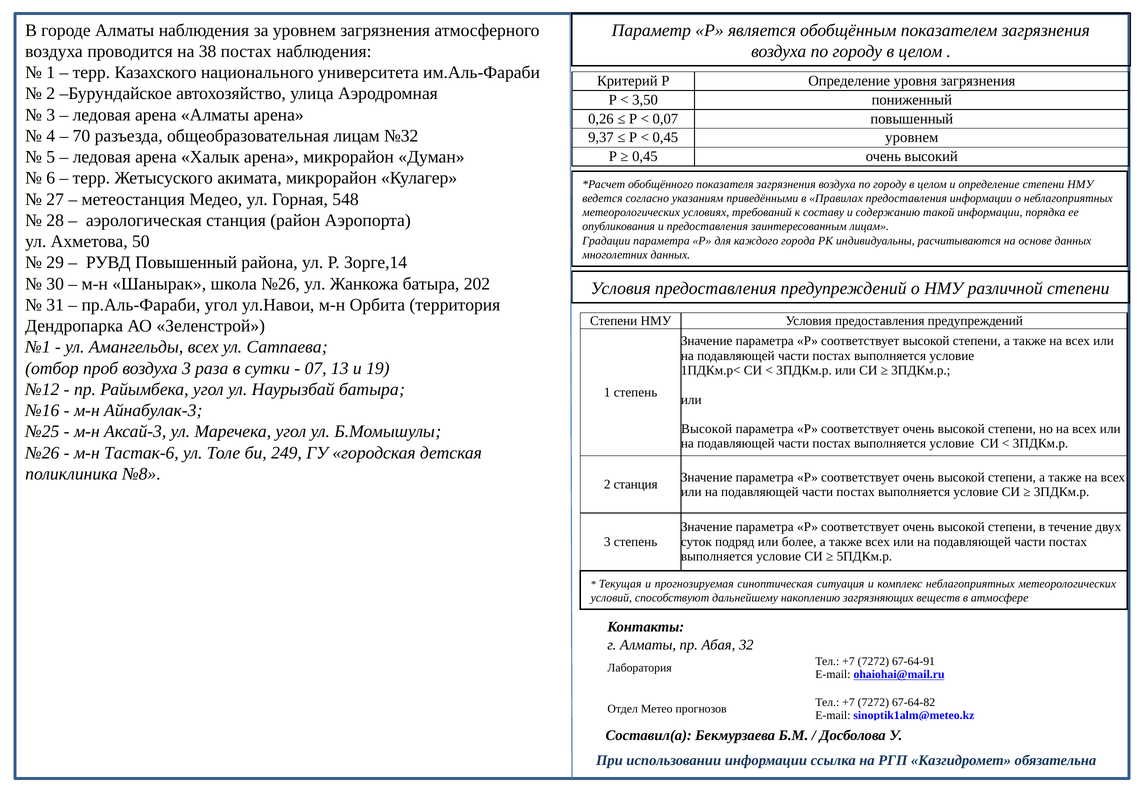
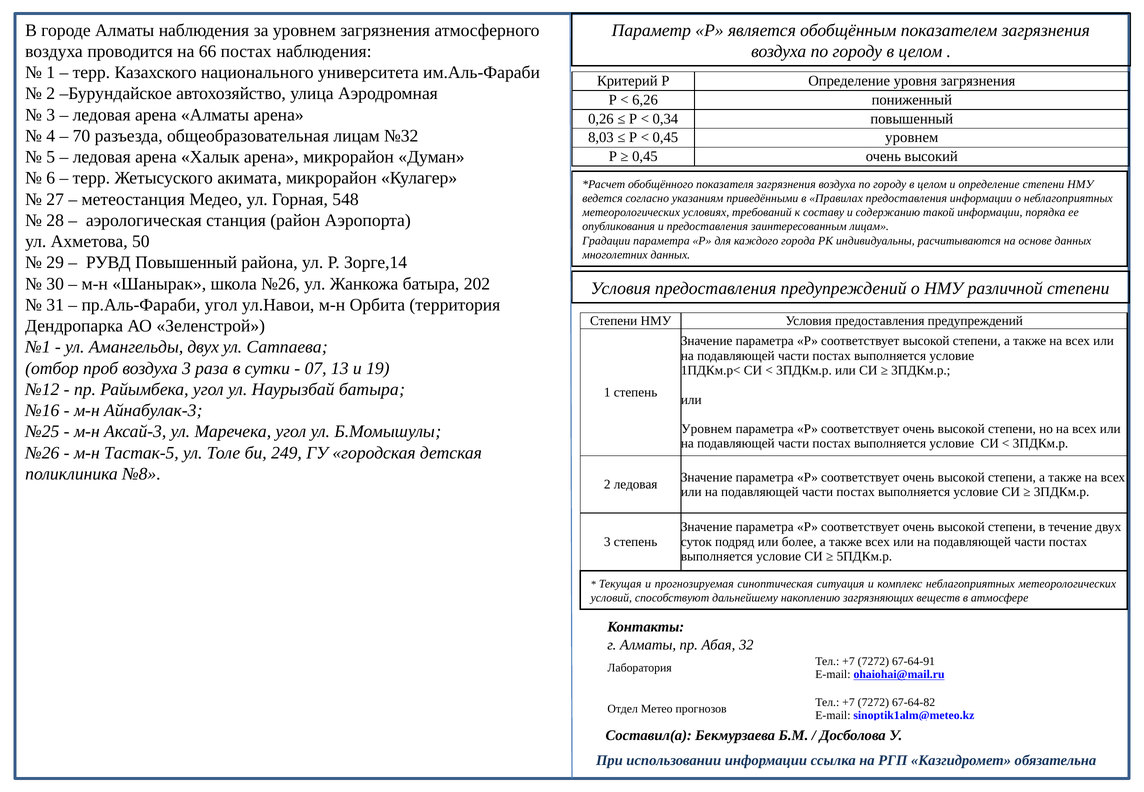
38: 38 -> 66
3,50: 3,50 -> 6,26
0,07: 0,07 -> 0,34
9,37: 9,37 -> 8,03
Амангельды всех: всех -> двух
Высокой at (707, 429): Высокой -> Уровнем
Тастак-6: Тастак-6 -> Тастак-5
2 станция: станция -> ледовая
